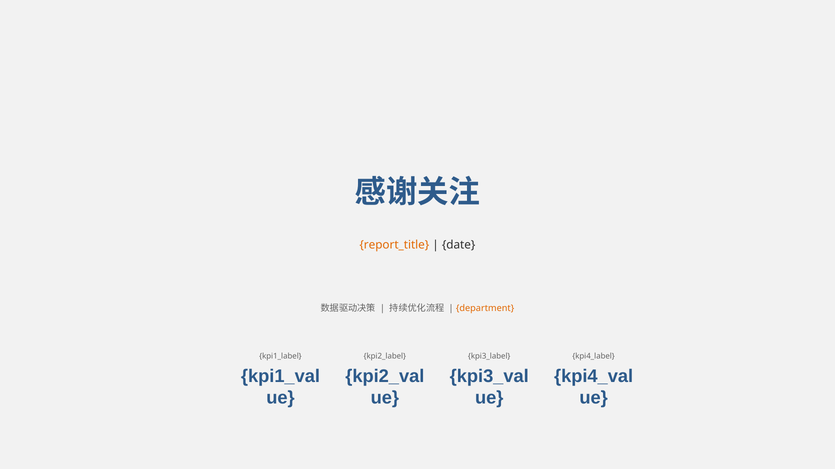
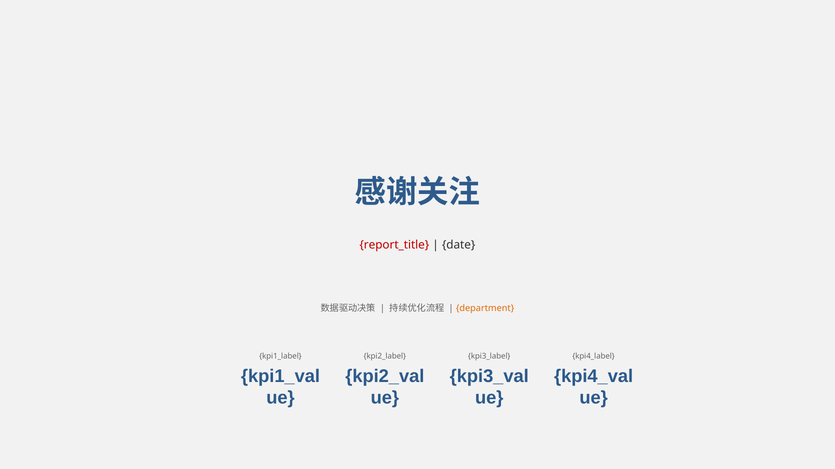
report_title colour: orange -> red
